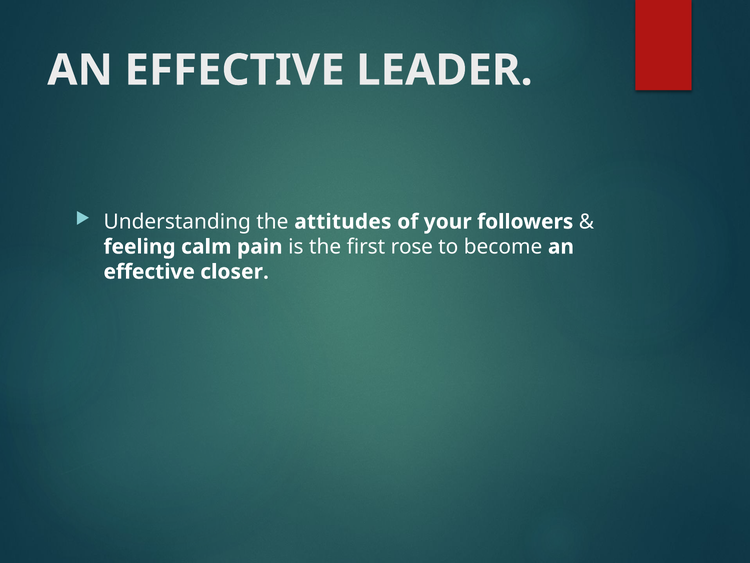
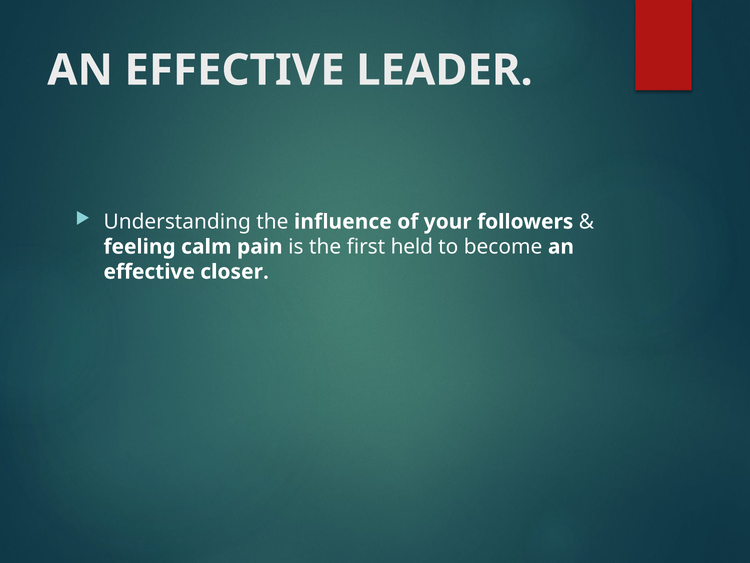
attitudes: attitudes -> influence
rose: rose -> held
